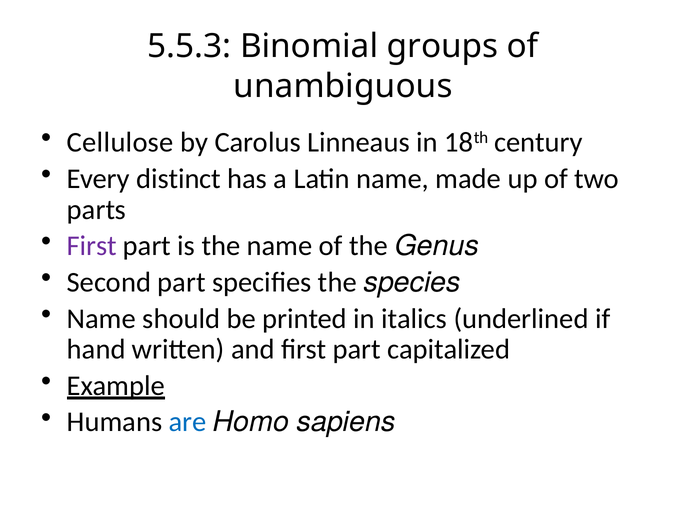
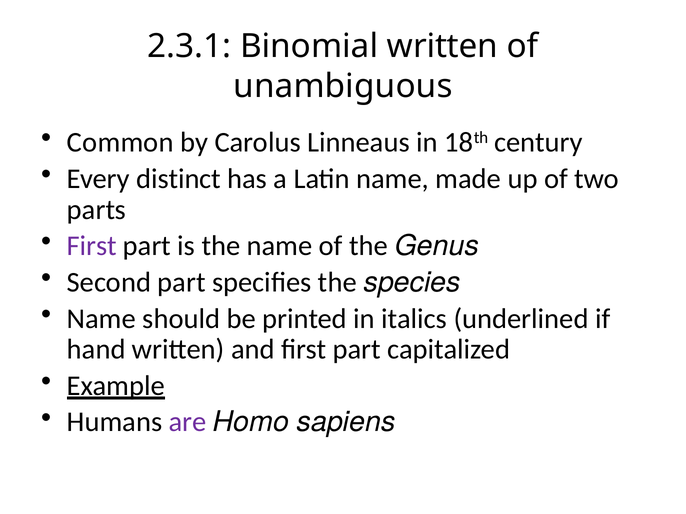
5.5.3: 5.5.3 -> 2.3.1
Binomial groups: groups -> written
Cellulose: Cellulose -> Common
are colour: blue -> purple
